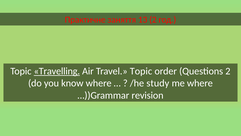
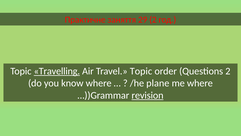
13: 13 -> 29
study: study -> plane
revision underline: none -> present
